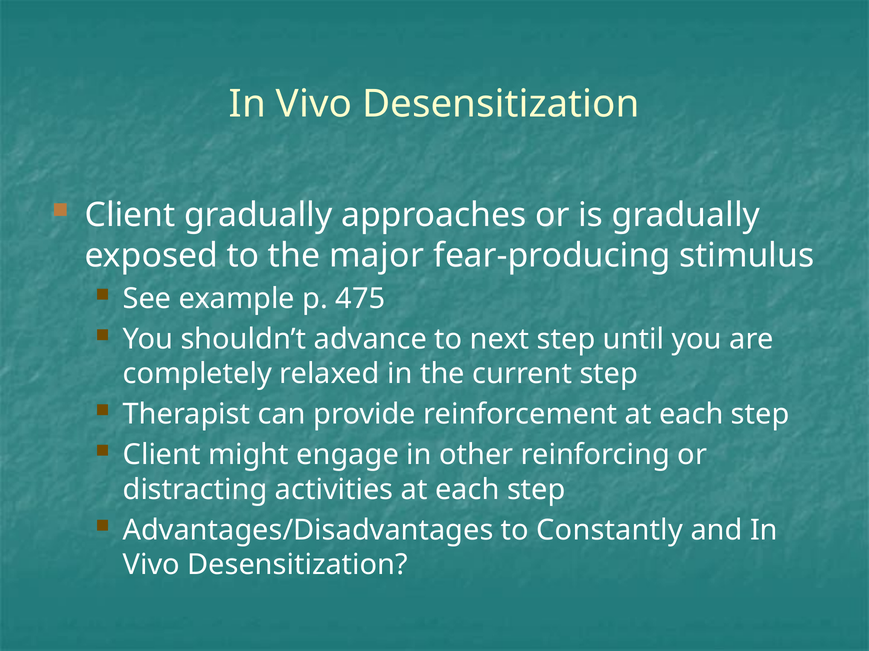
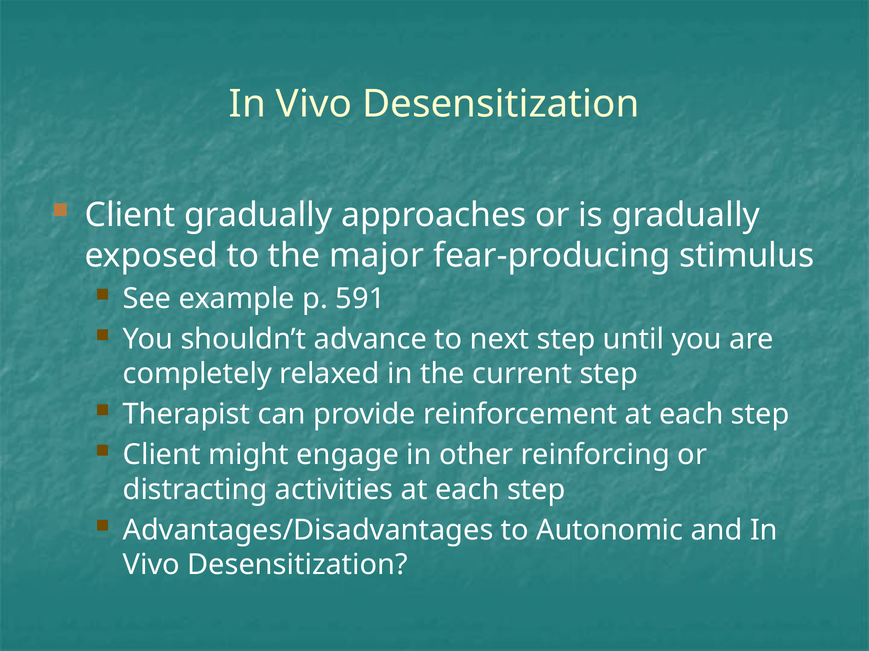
475: 475 -> 591
Constantly: Constantly -> Autonomic
